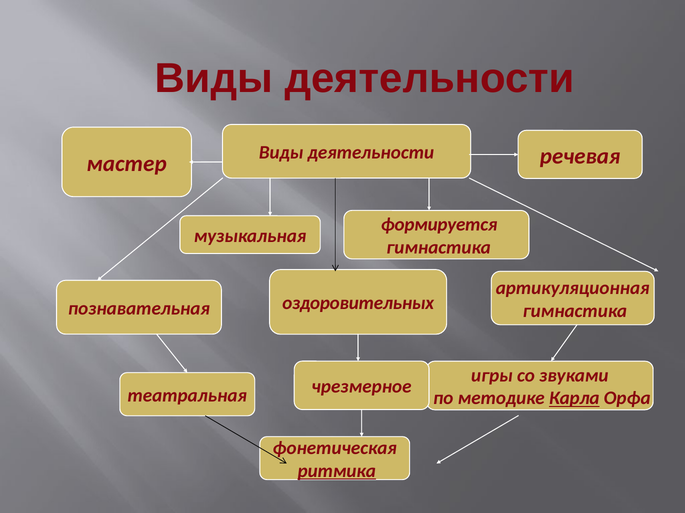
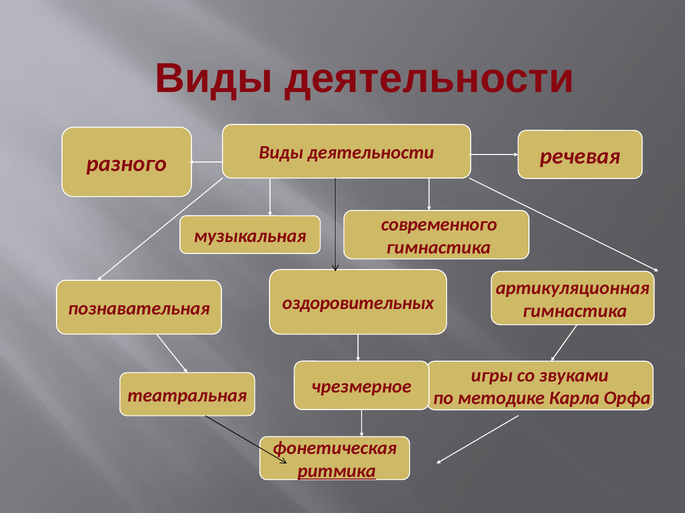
мастер: мастер -> разного
формируется: формируется -> современного
Карла underline: present -> none
